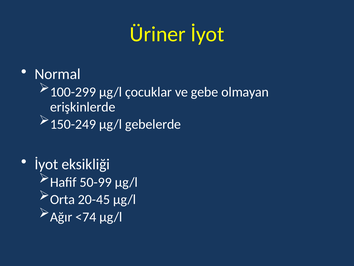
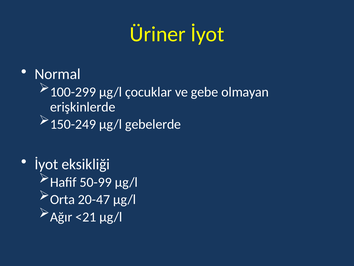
20-45: 20-45 -> 20-47
<74: <74 -> <21
